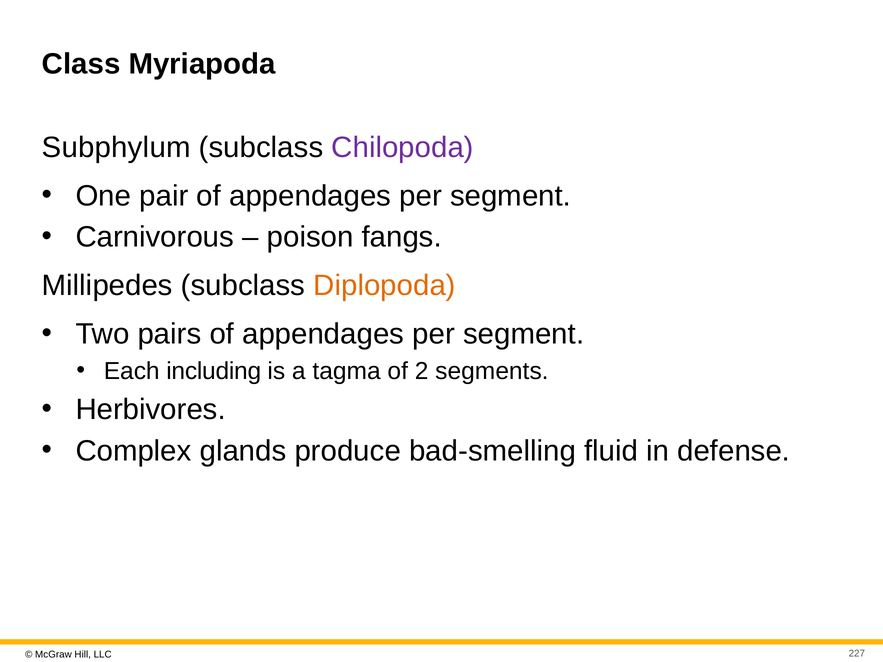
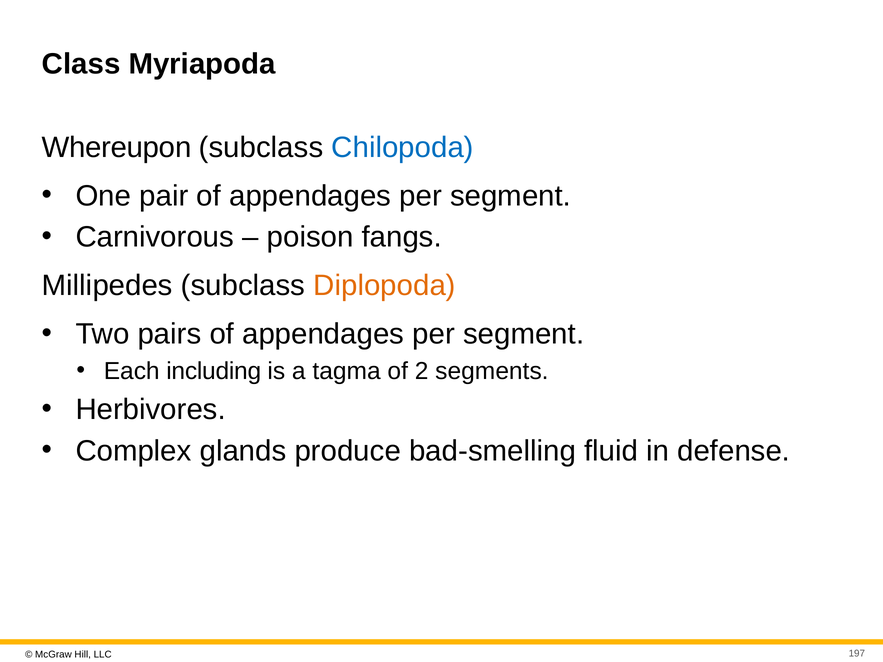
Subphylum: Subphylum -> Whereupon
Chilopoda colour: purple -> blue
227: 227 -> 197
